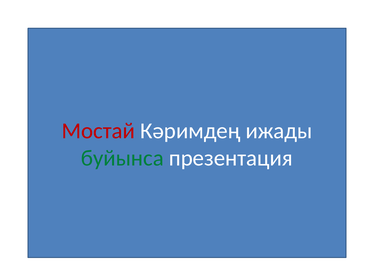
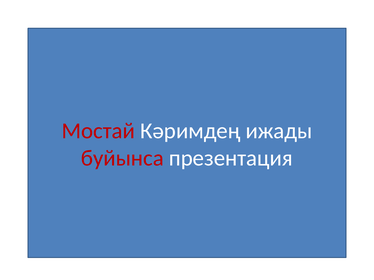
буйынса colour: green -> red
